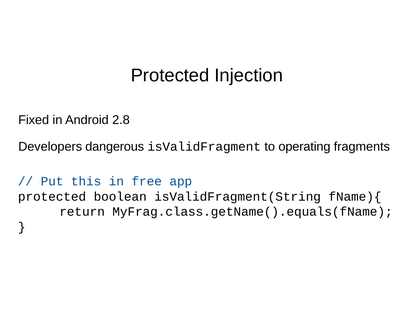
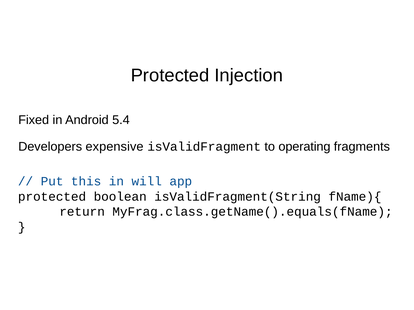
2.8: 2.8 -> 5.4
dangerous: dangerous -> expensive
free: free -> will
